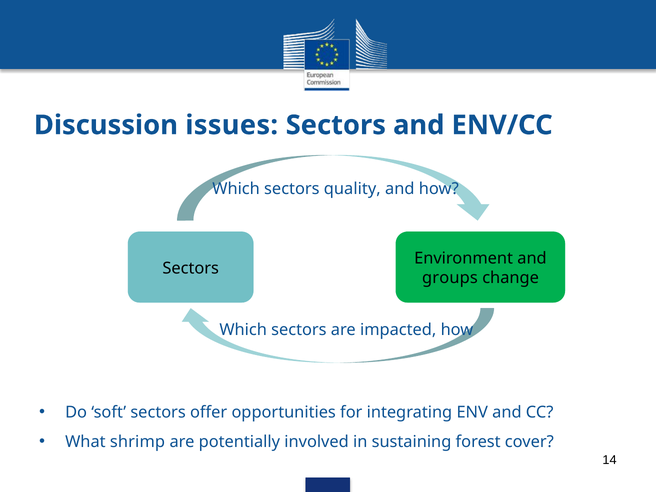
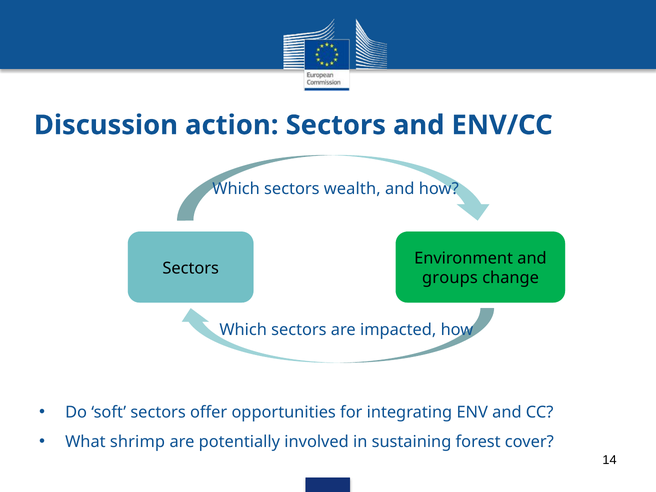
issues: issues -> action
quality: quality -> wealth
